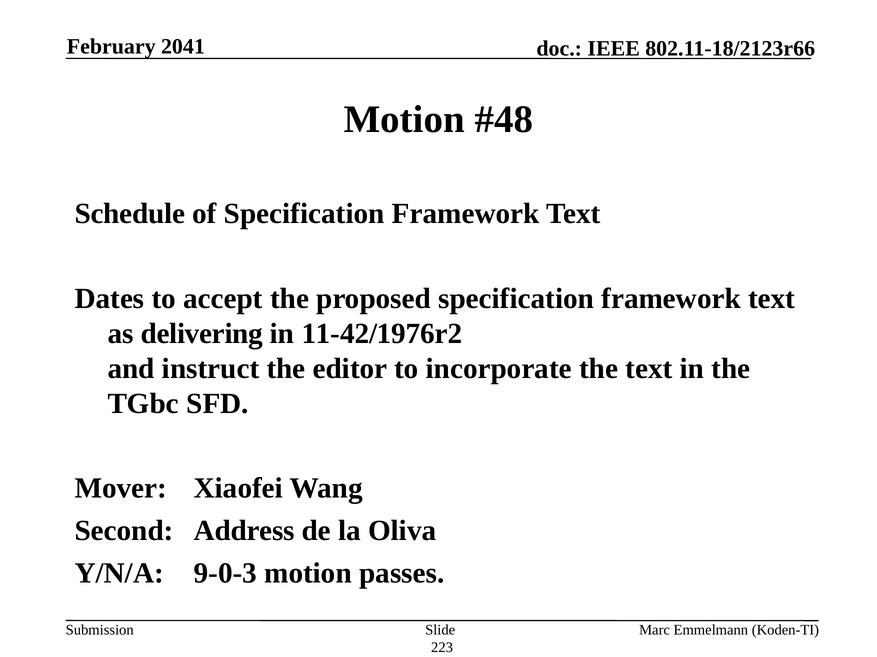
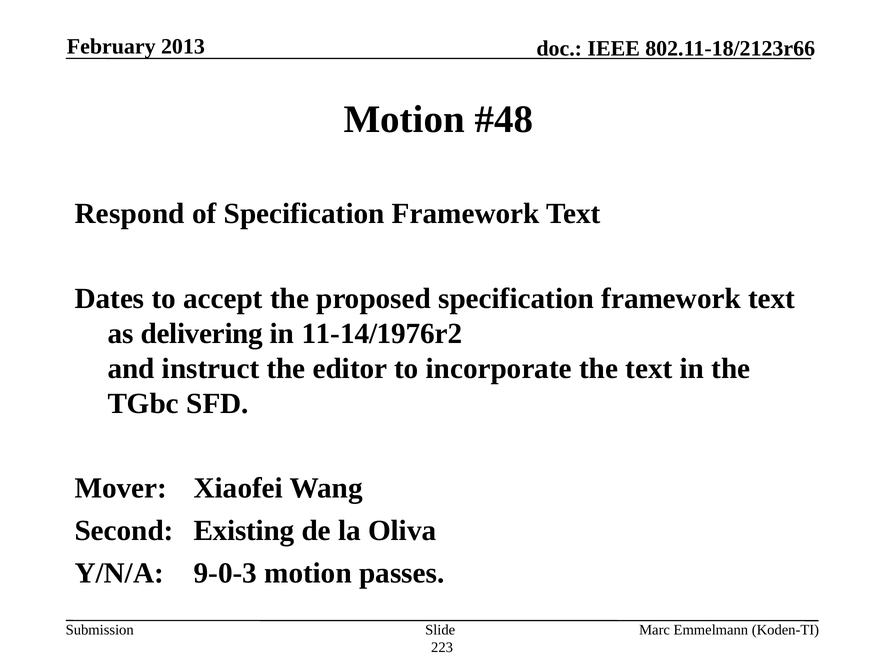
2041: 2041 -> 2013
Schedule: Schedule -> Respond
11-42/1976r2: 11-42/1976r2 -> 11-14/1976r2
Address: Address -> Existing
